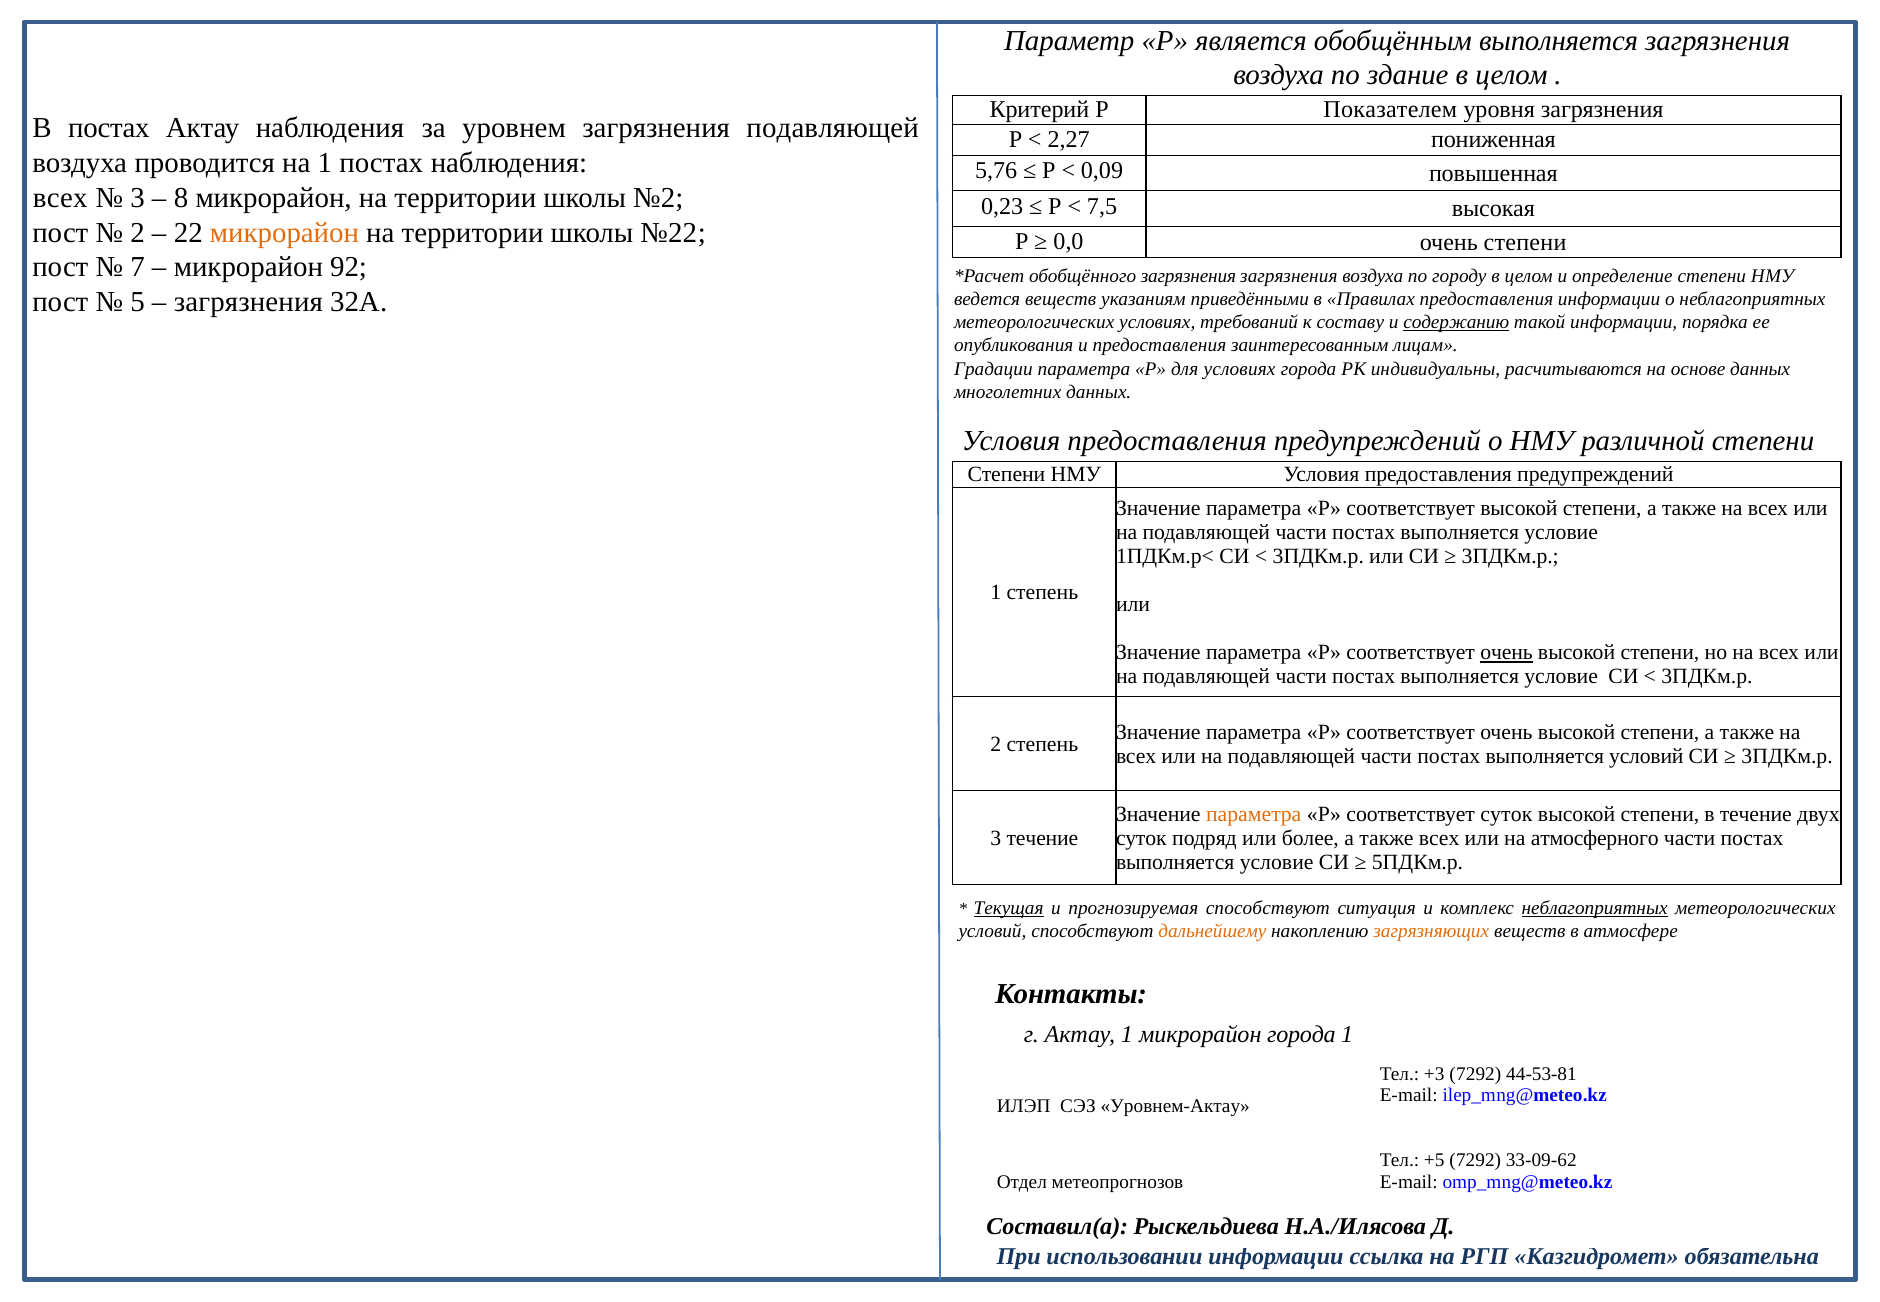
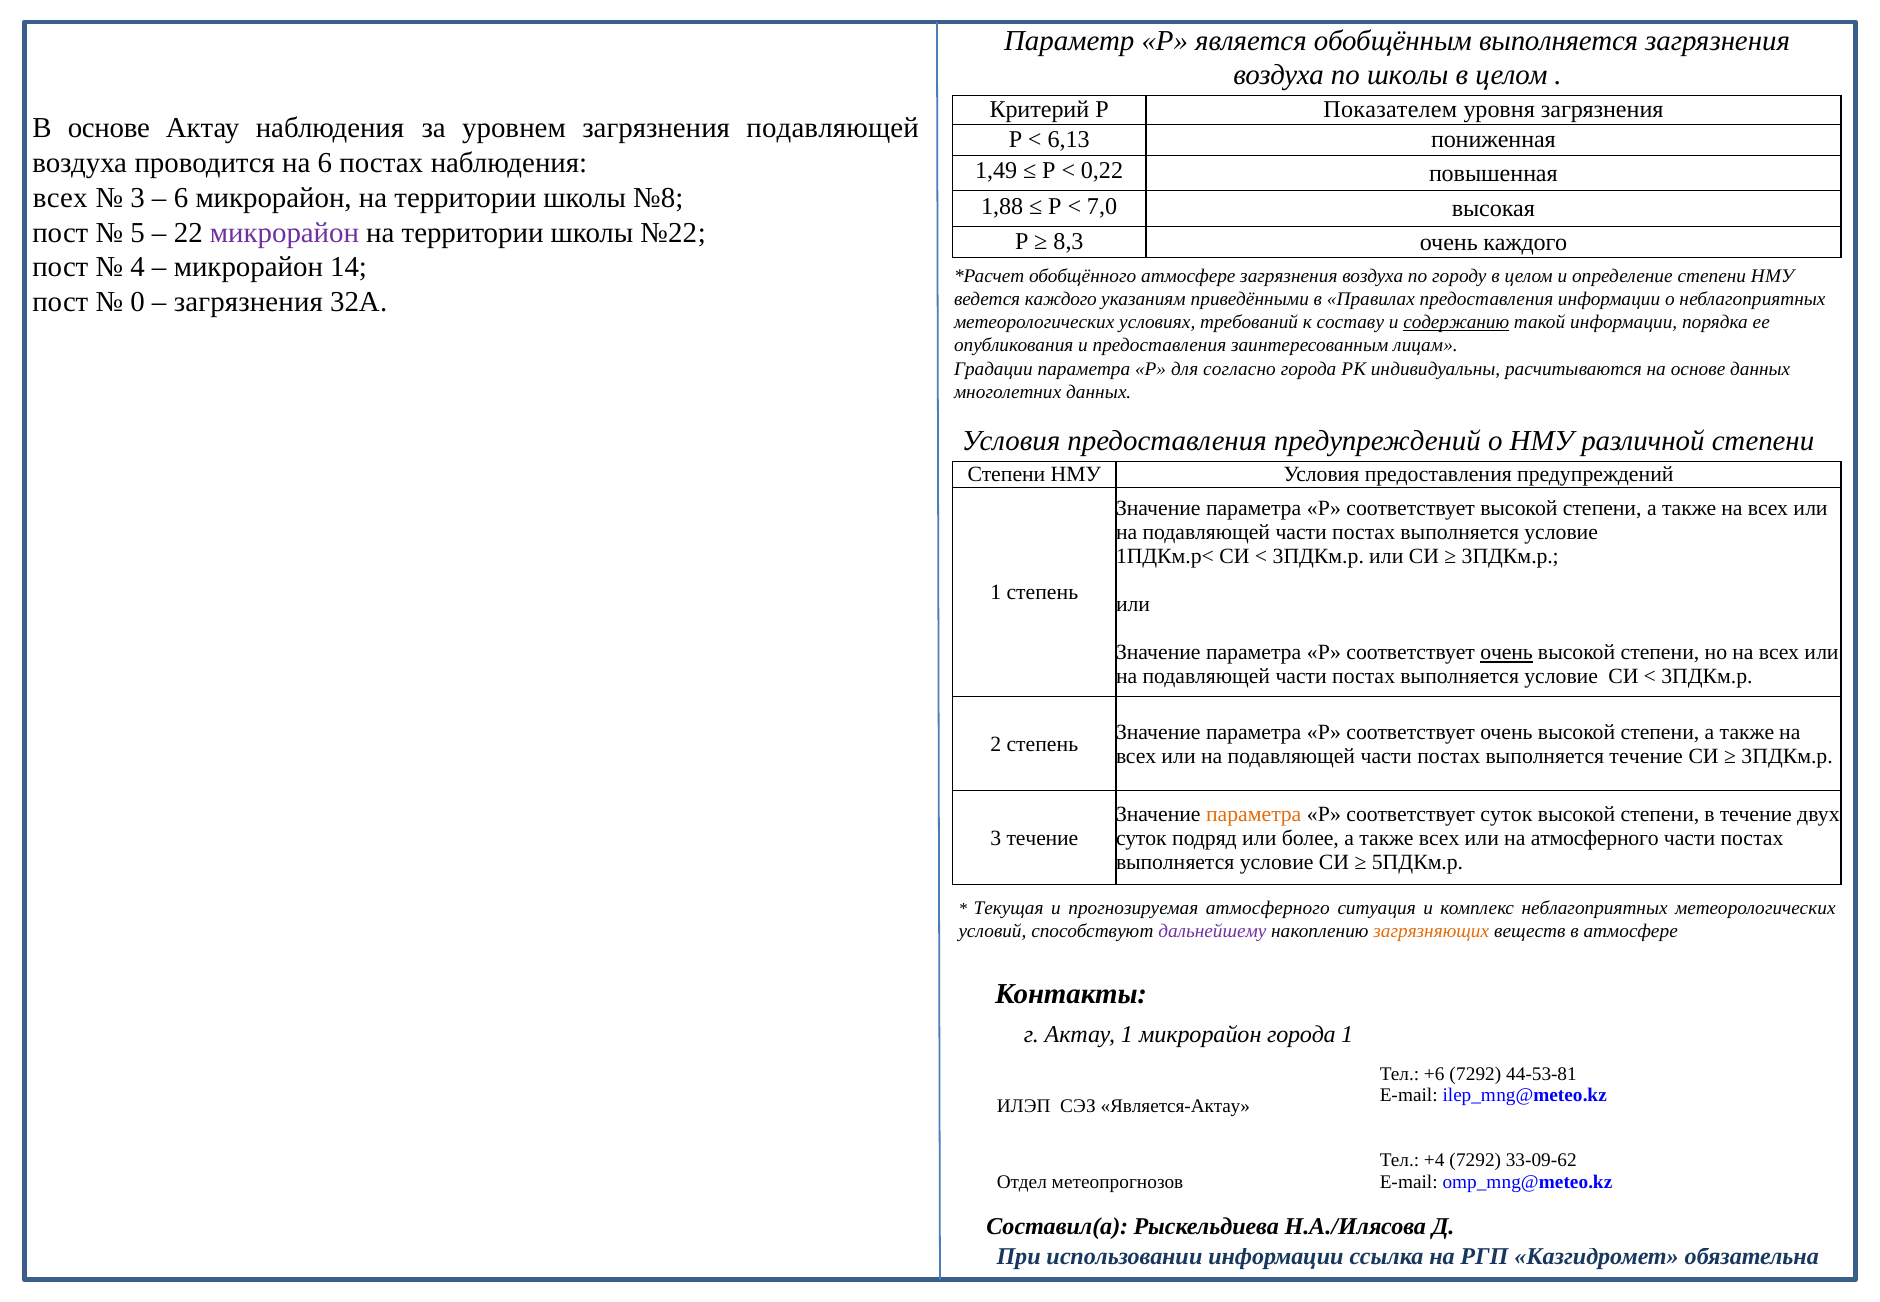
по здание: здание -> школы
В постах: постах -> основе
2,27: 2,27 -> 6,13
на 1: 1 -> 6
5,76: 5,76 -> 1,49
0,09: 0,09 -> 0,22
8 at (181, 198): 8 -> 6
№2: №2 -> №8
0,23: 0,23 -> 1,88
7,5: 7,5 -> 7,0
2 at (138, 232): 2 -> 5
микрорайон at (285, 232) colour: orange -> purple
0,0: 0,0 -> 8,3
очень степени: степени -> каждого
7: 7 -> 4
92: 92 -> 14
обобщённого загрязнения: загрязнения -> атмосфере
5: 5 -> 0
ведется веществ: веществ -> каждого
для условиях: условиях -> согласно
выполняется условий: условий -> течение
Текущая underline: present -> none
прогнозируемая способствуют: способствуют -> атмосферного
неблагоприятных at (1595, 908) underline: present -> none
дальнейшему colour: orange -> purple
+3: +3 -> +6
Уровнем-Актау: Уровнем-Актау -> Является-Актау
+5: +5 -> +4
